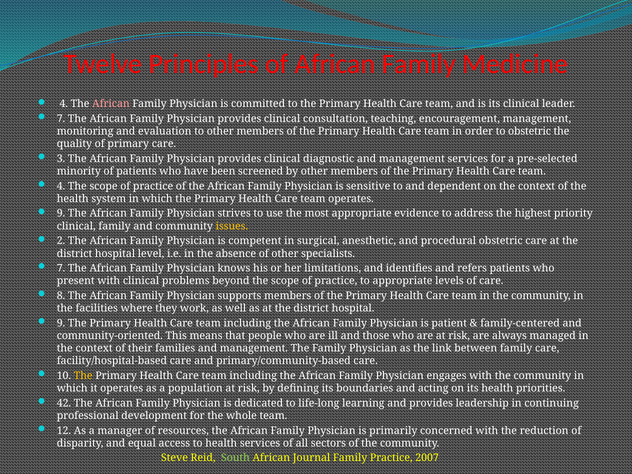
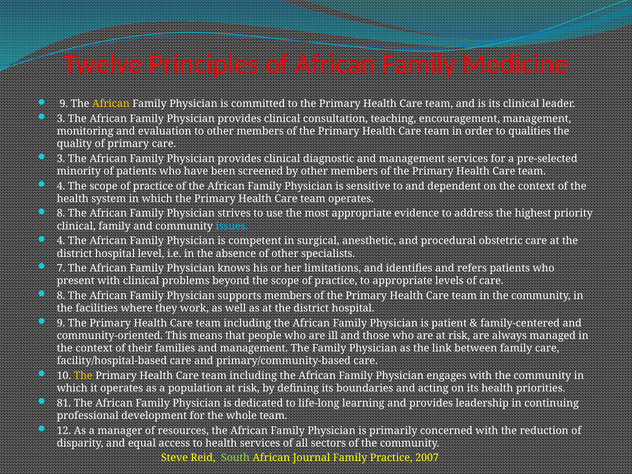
4 at (64, 104): 4 -> 9
African at (111, 104) colour: pink -> yellow
7 at (61, 119): 7 -> 3
to obstetric: obstetric -> qualities
9 at (61, 213): 9 -> 8
issues colour: yellow -> light blue
2 at (61, 241): 2 -> 4
42: 42 -> 81
